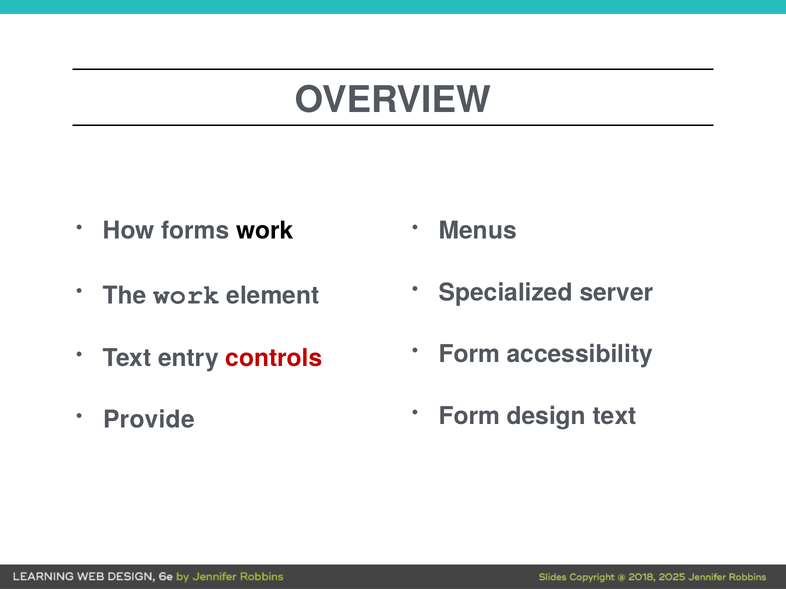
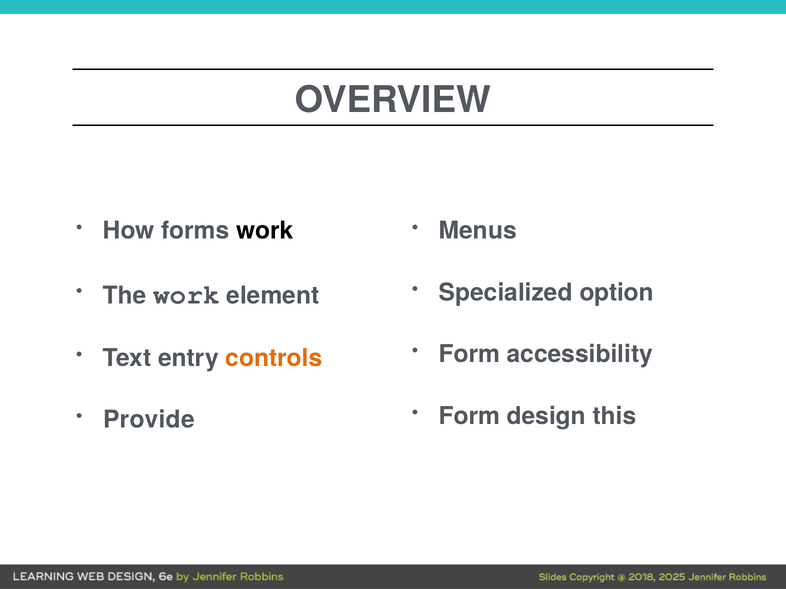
server: server -> option
controls colour: red -> orange
design text: text -> this
